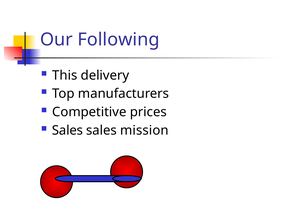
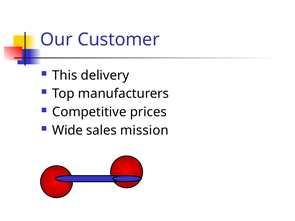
Following: Following -> Customer
Sales at (67, 130): Sales -> Wide
